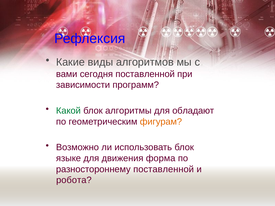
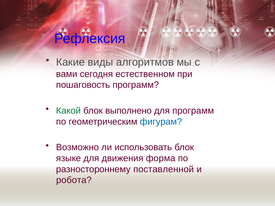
сегодня поставленной: поставленной -> естественном
зависимости: зависимости -> пошаговость
алгоритмы: алгоритмы -> выполнено
для обладают: обладают -> программ
фигурам colour: orange -> blue
